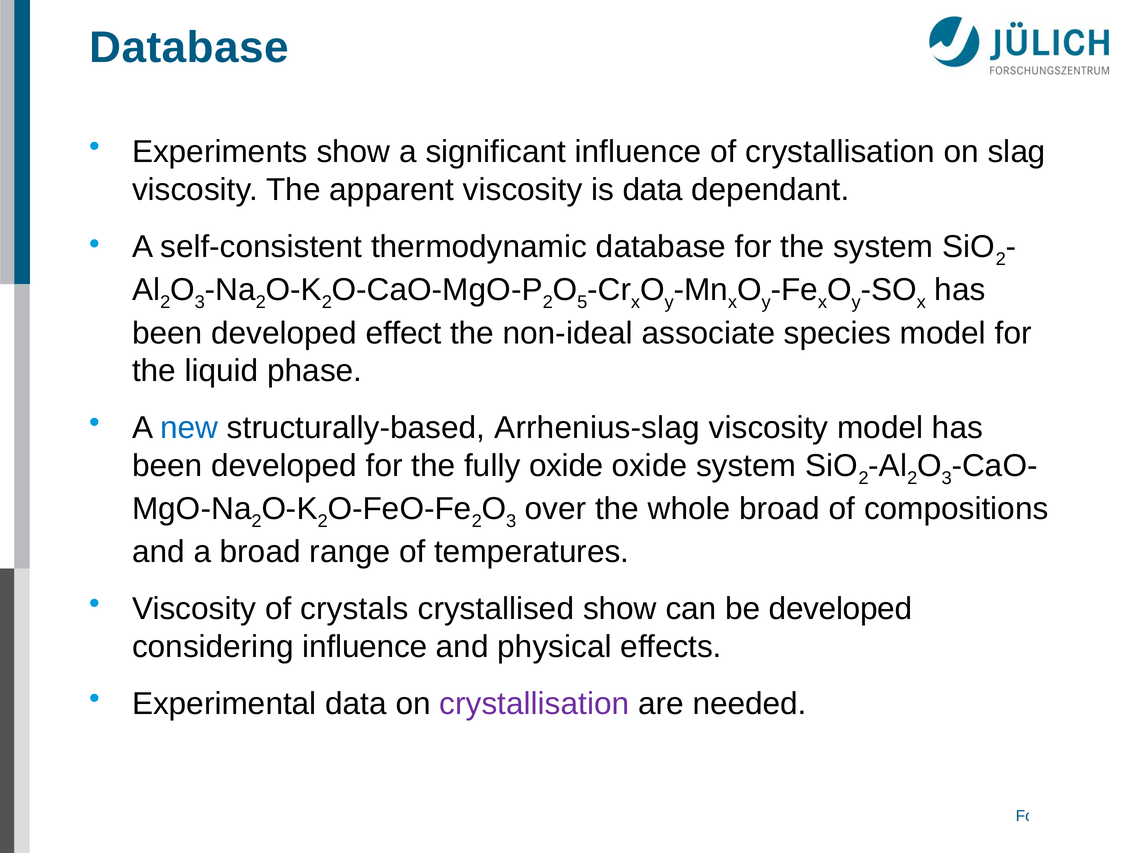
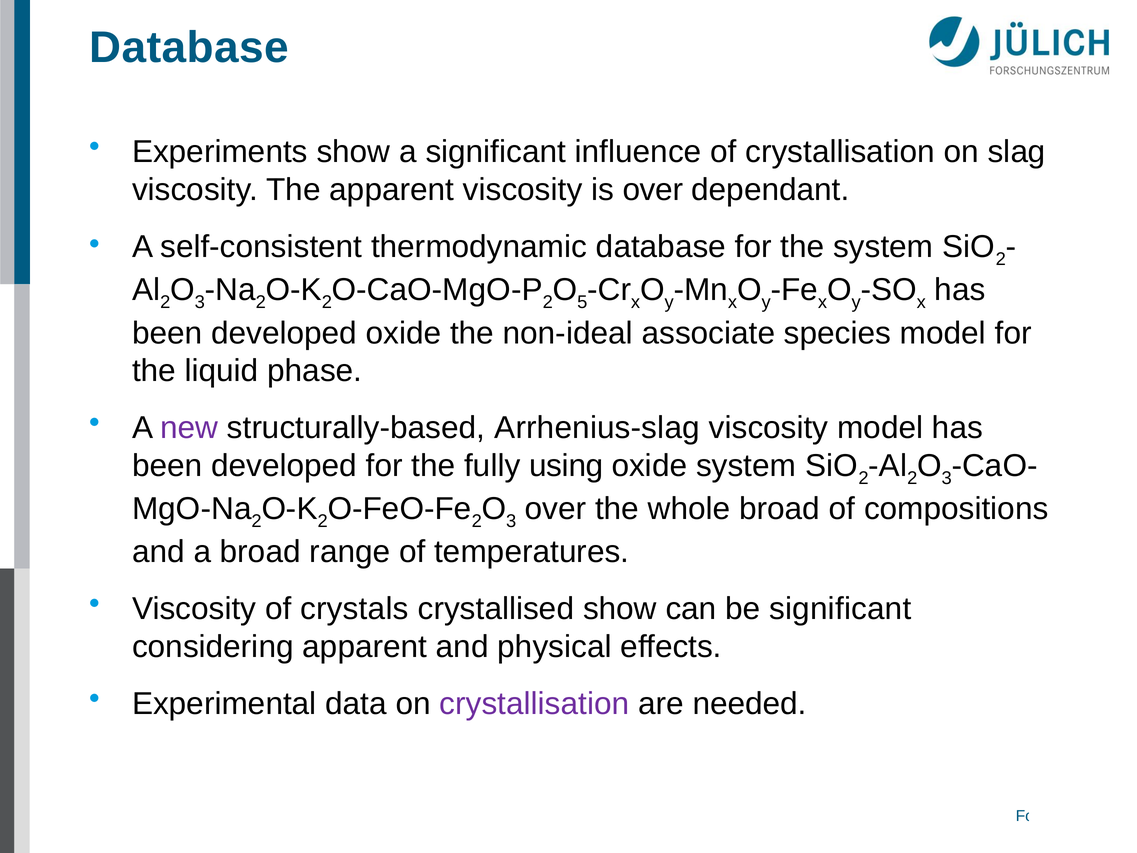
is data: data -> over
developed effect: effect -> oxide
new colour: blue -> purple
fully oxide: oxide -> using
be developed: developed -> significant
considering influence: influence -> apparent
